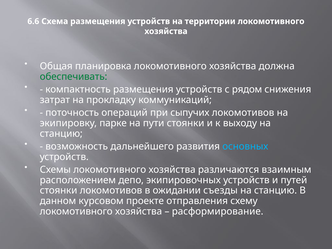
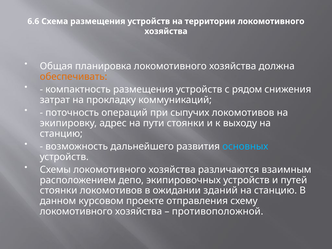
обеспечивать colour: green -> orange
парке: парке -> адрес
съезды: съезды -> зданий
расформирование: расформирование -> противоположной
